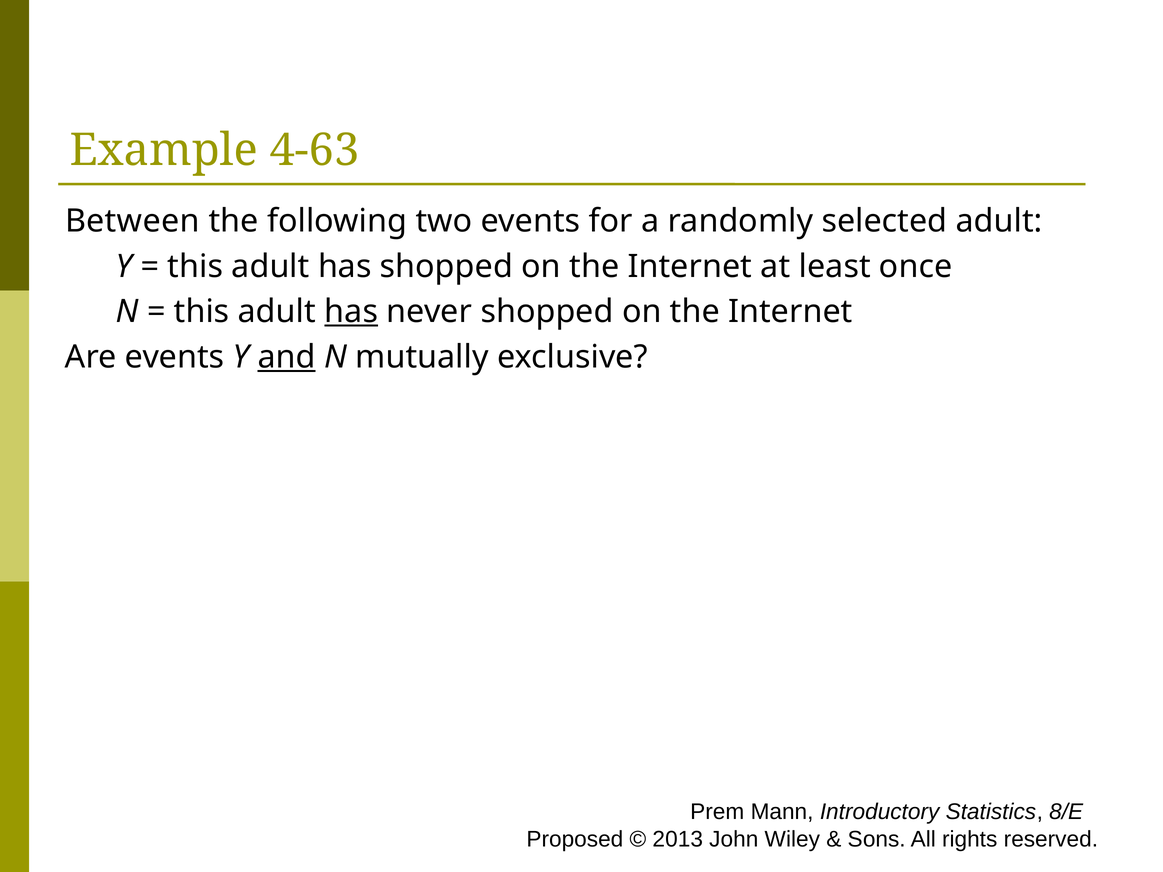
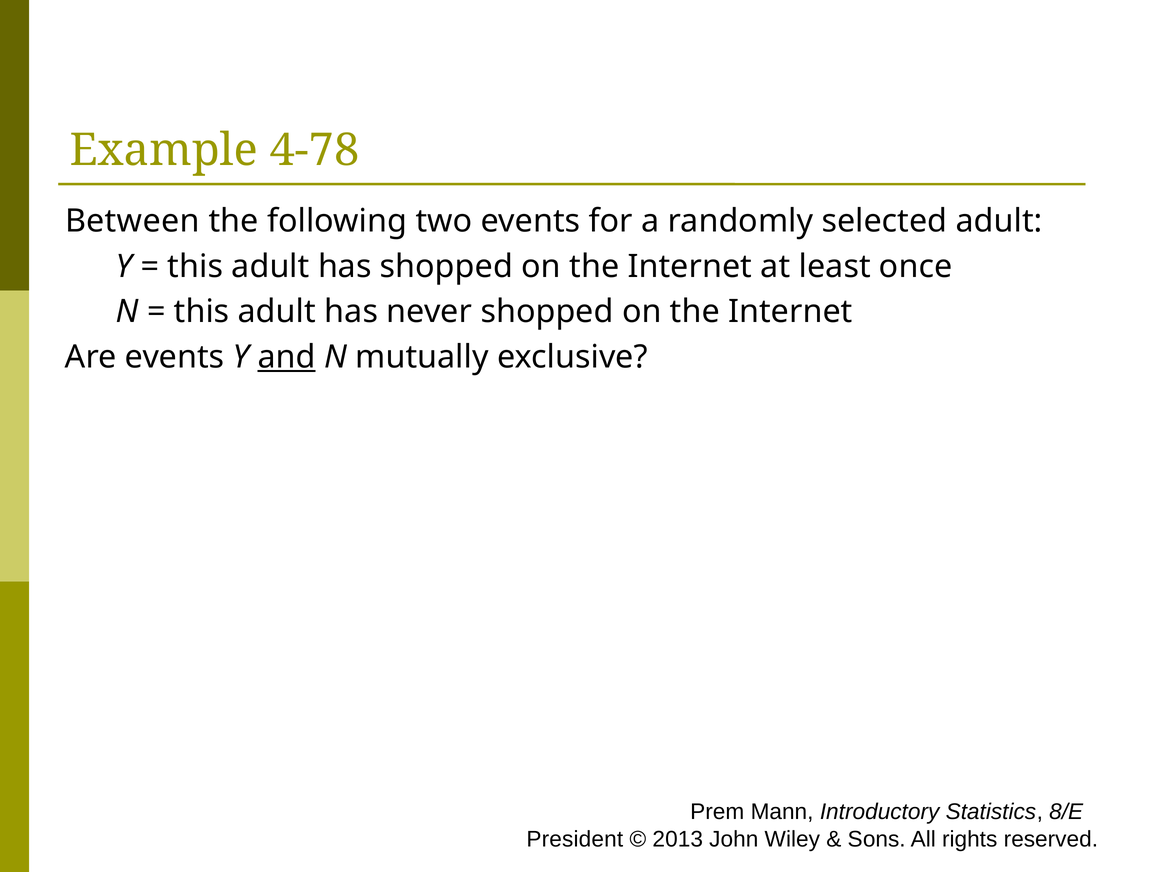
4-63: 4-63 -> 4-78
has at (351, 312) underline: present -> none
Proposed: Proposed -> President
